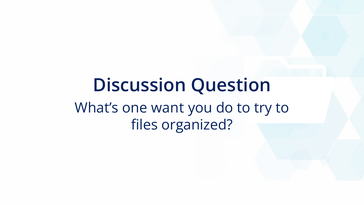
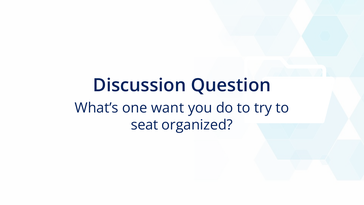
files: files -> seat
